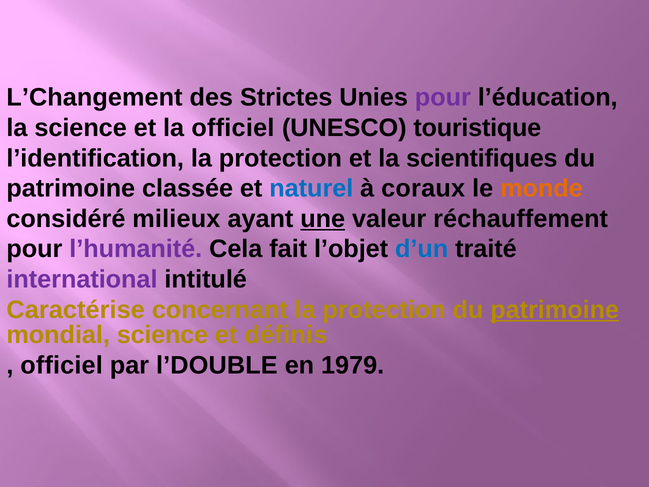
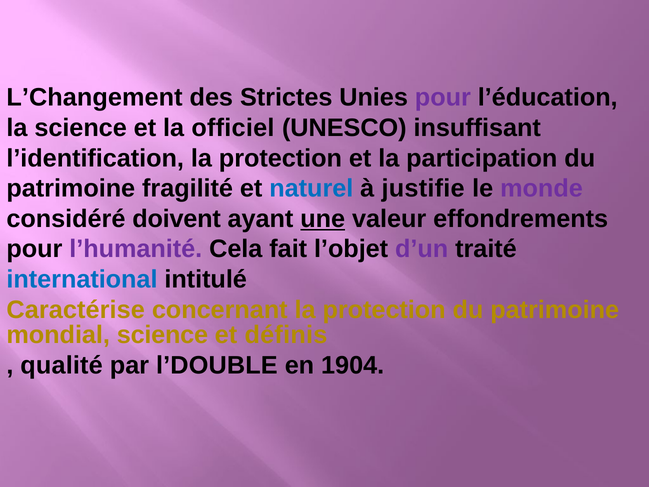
touristique: touristique -> insuffisant
scientifiques: scientifiques -> participation
classée: classée -> fragilité
coraux: coraux -> justifie
monde colour: orange -> purple
milieux: milieux -> doivent
réchauffement: réchauffement -> effondrements
d’un colour: blue -> purple
international colour: purple -> blue
patrimoine at (555, 310) underline: present -> none
officiel at (62, 365): officiel -> qualité
1979: 1979 -> 1904
